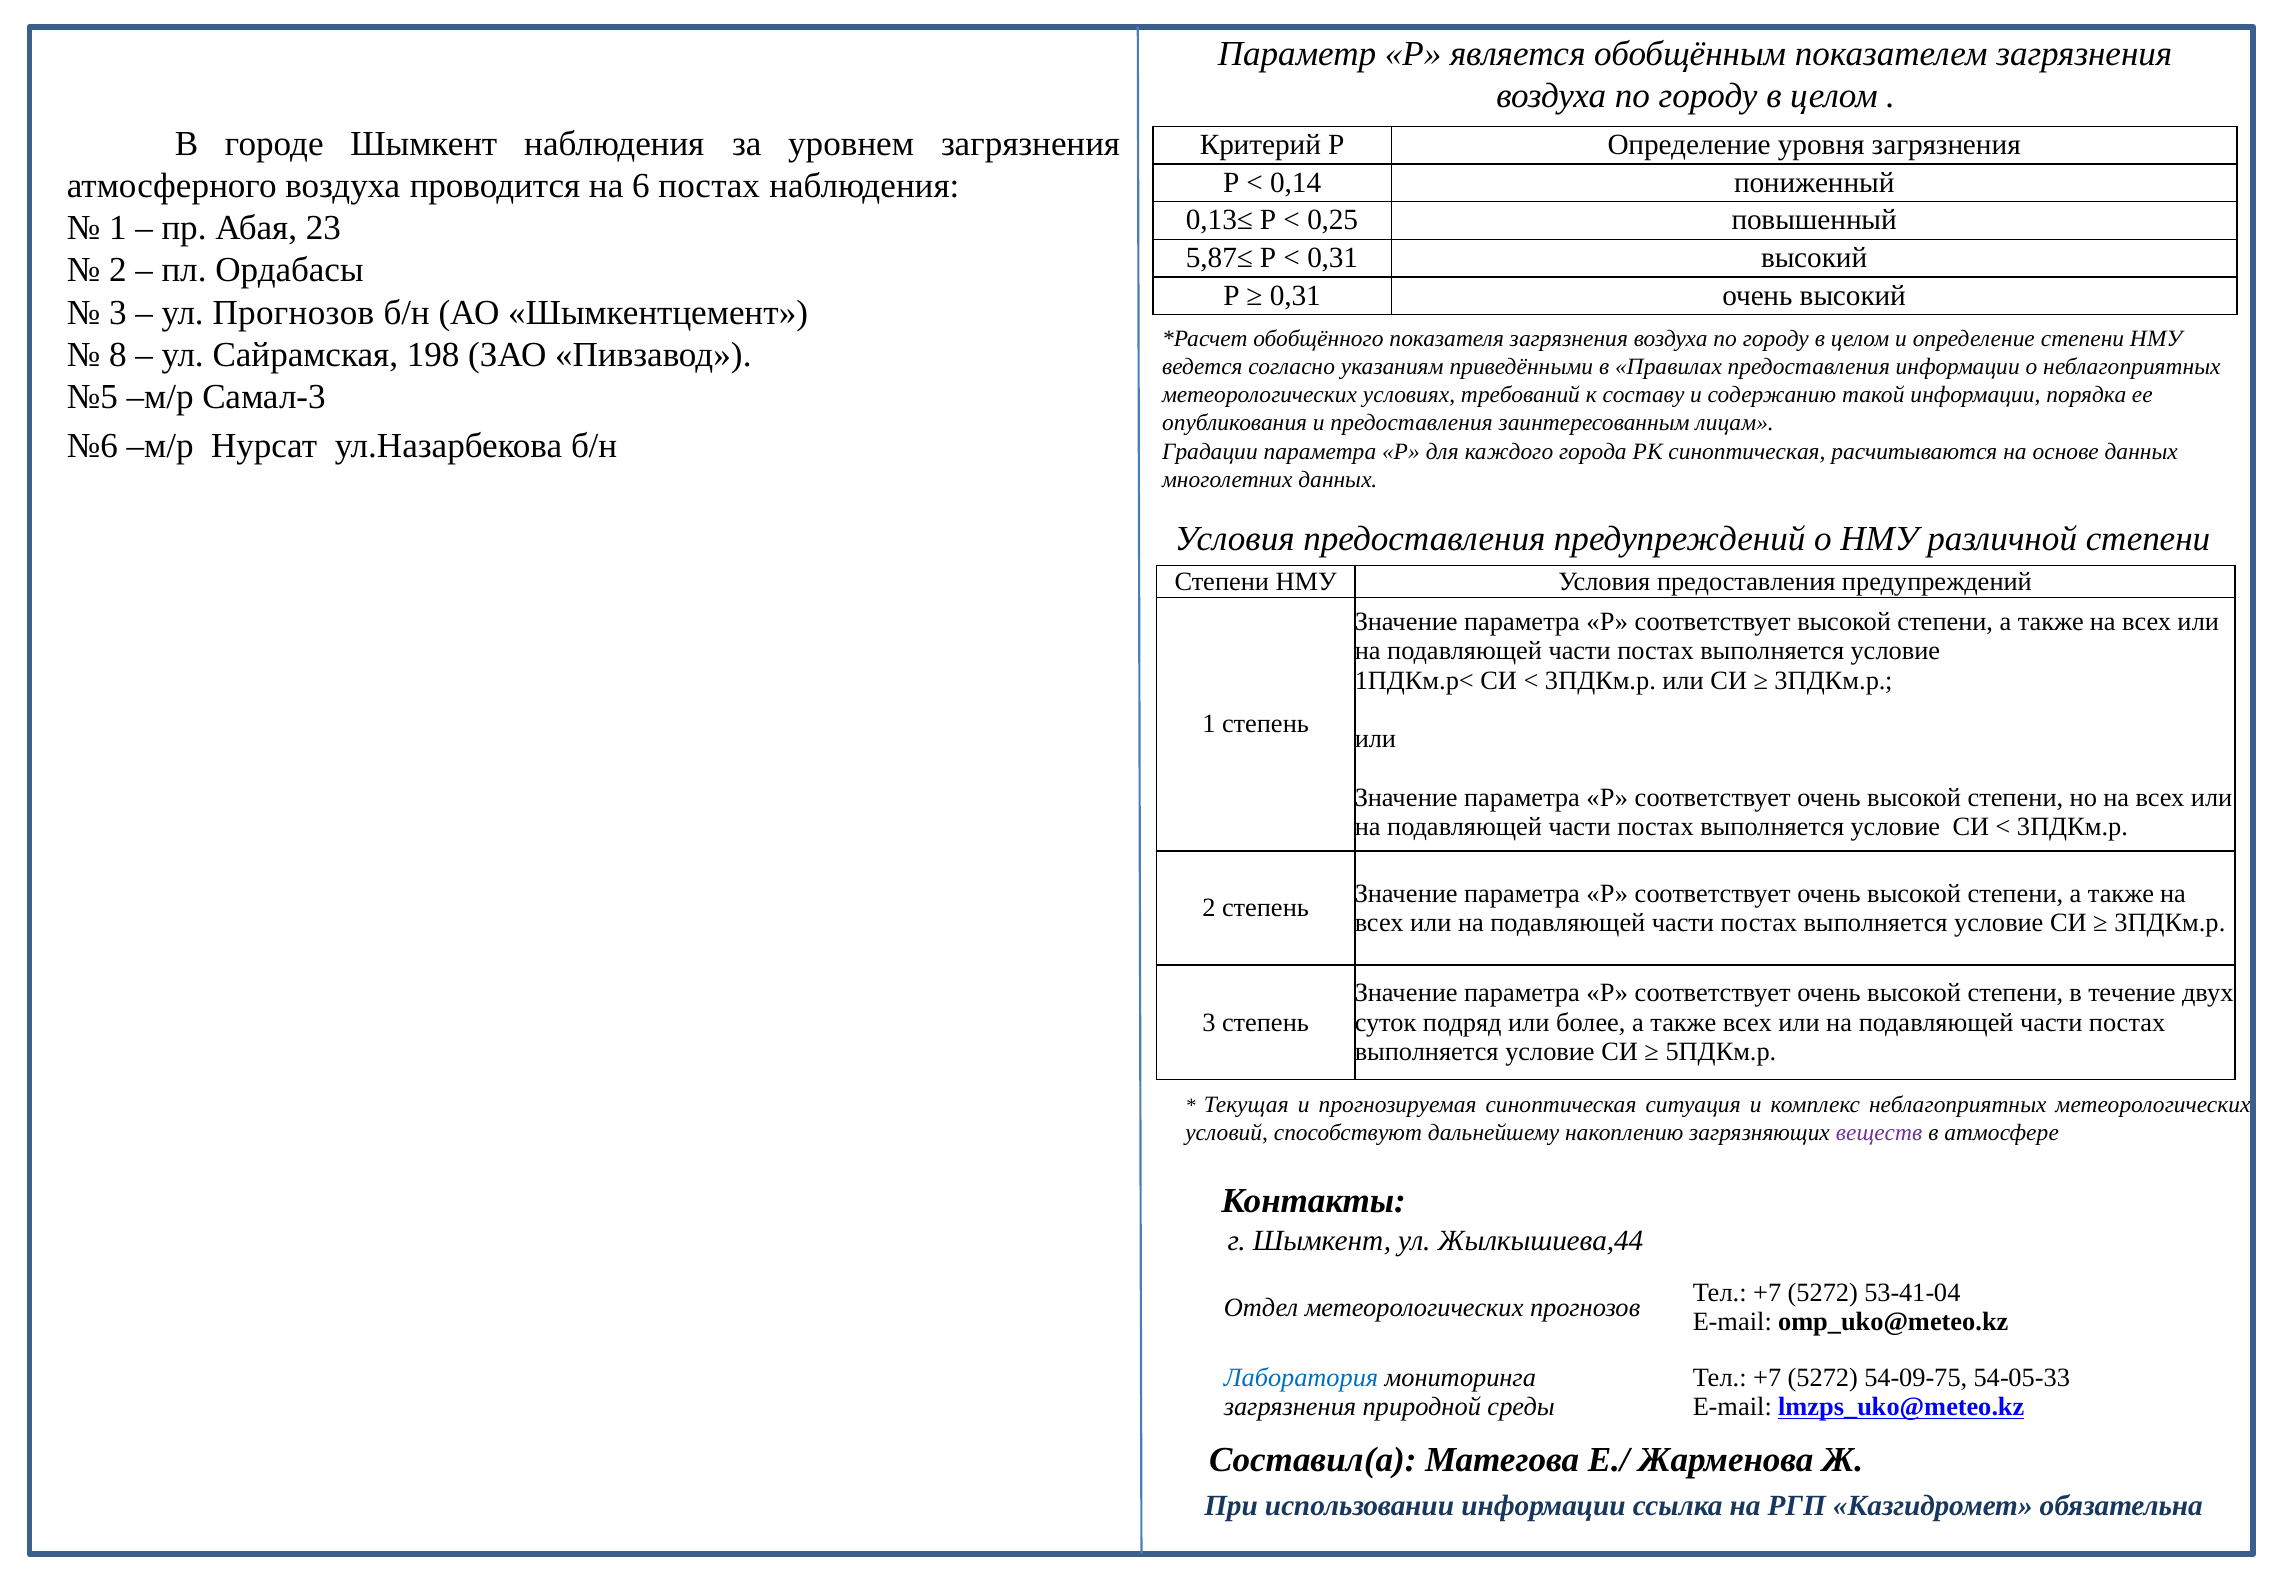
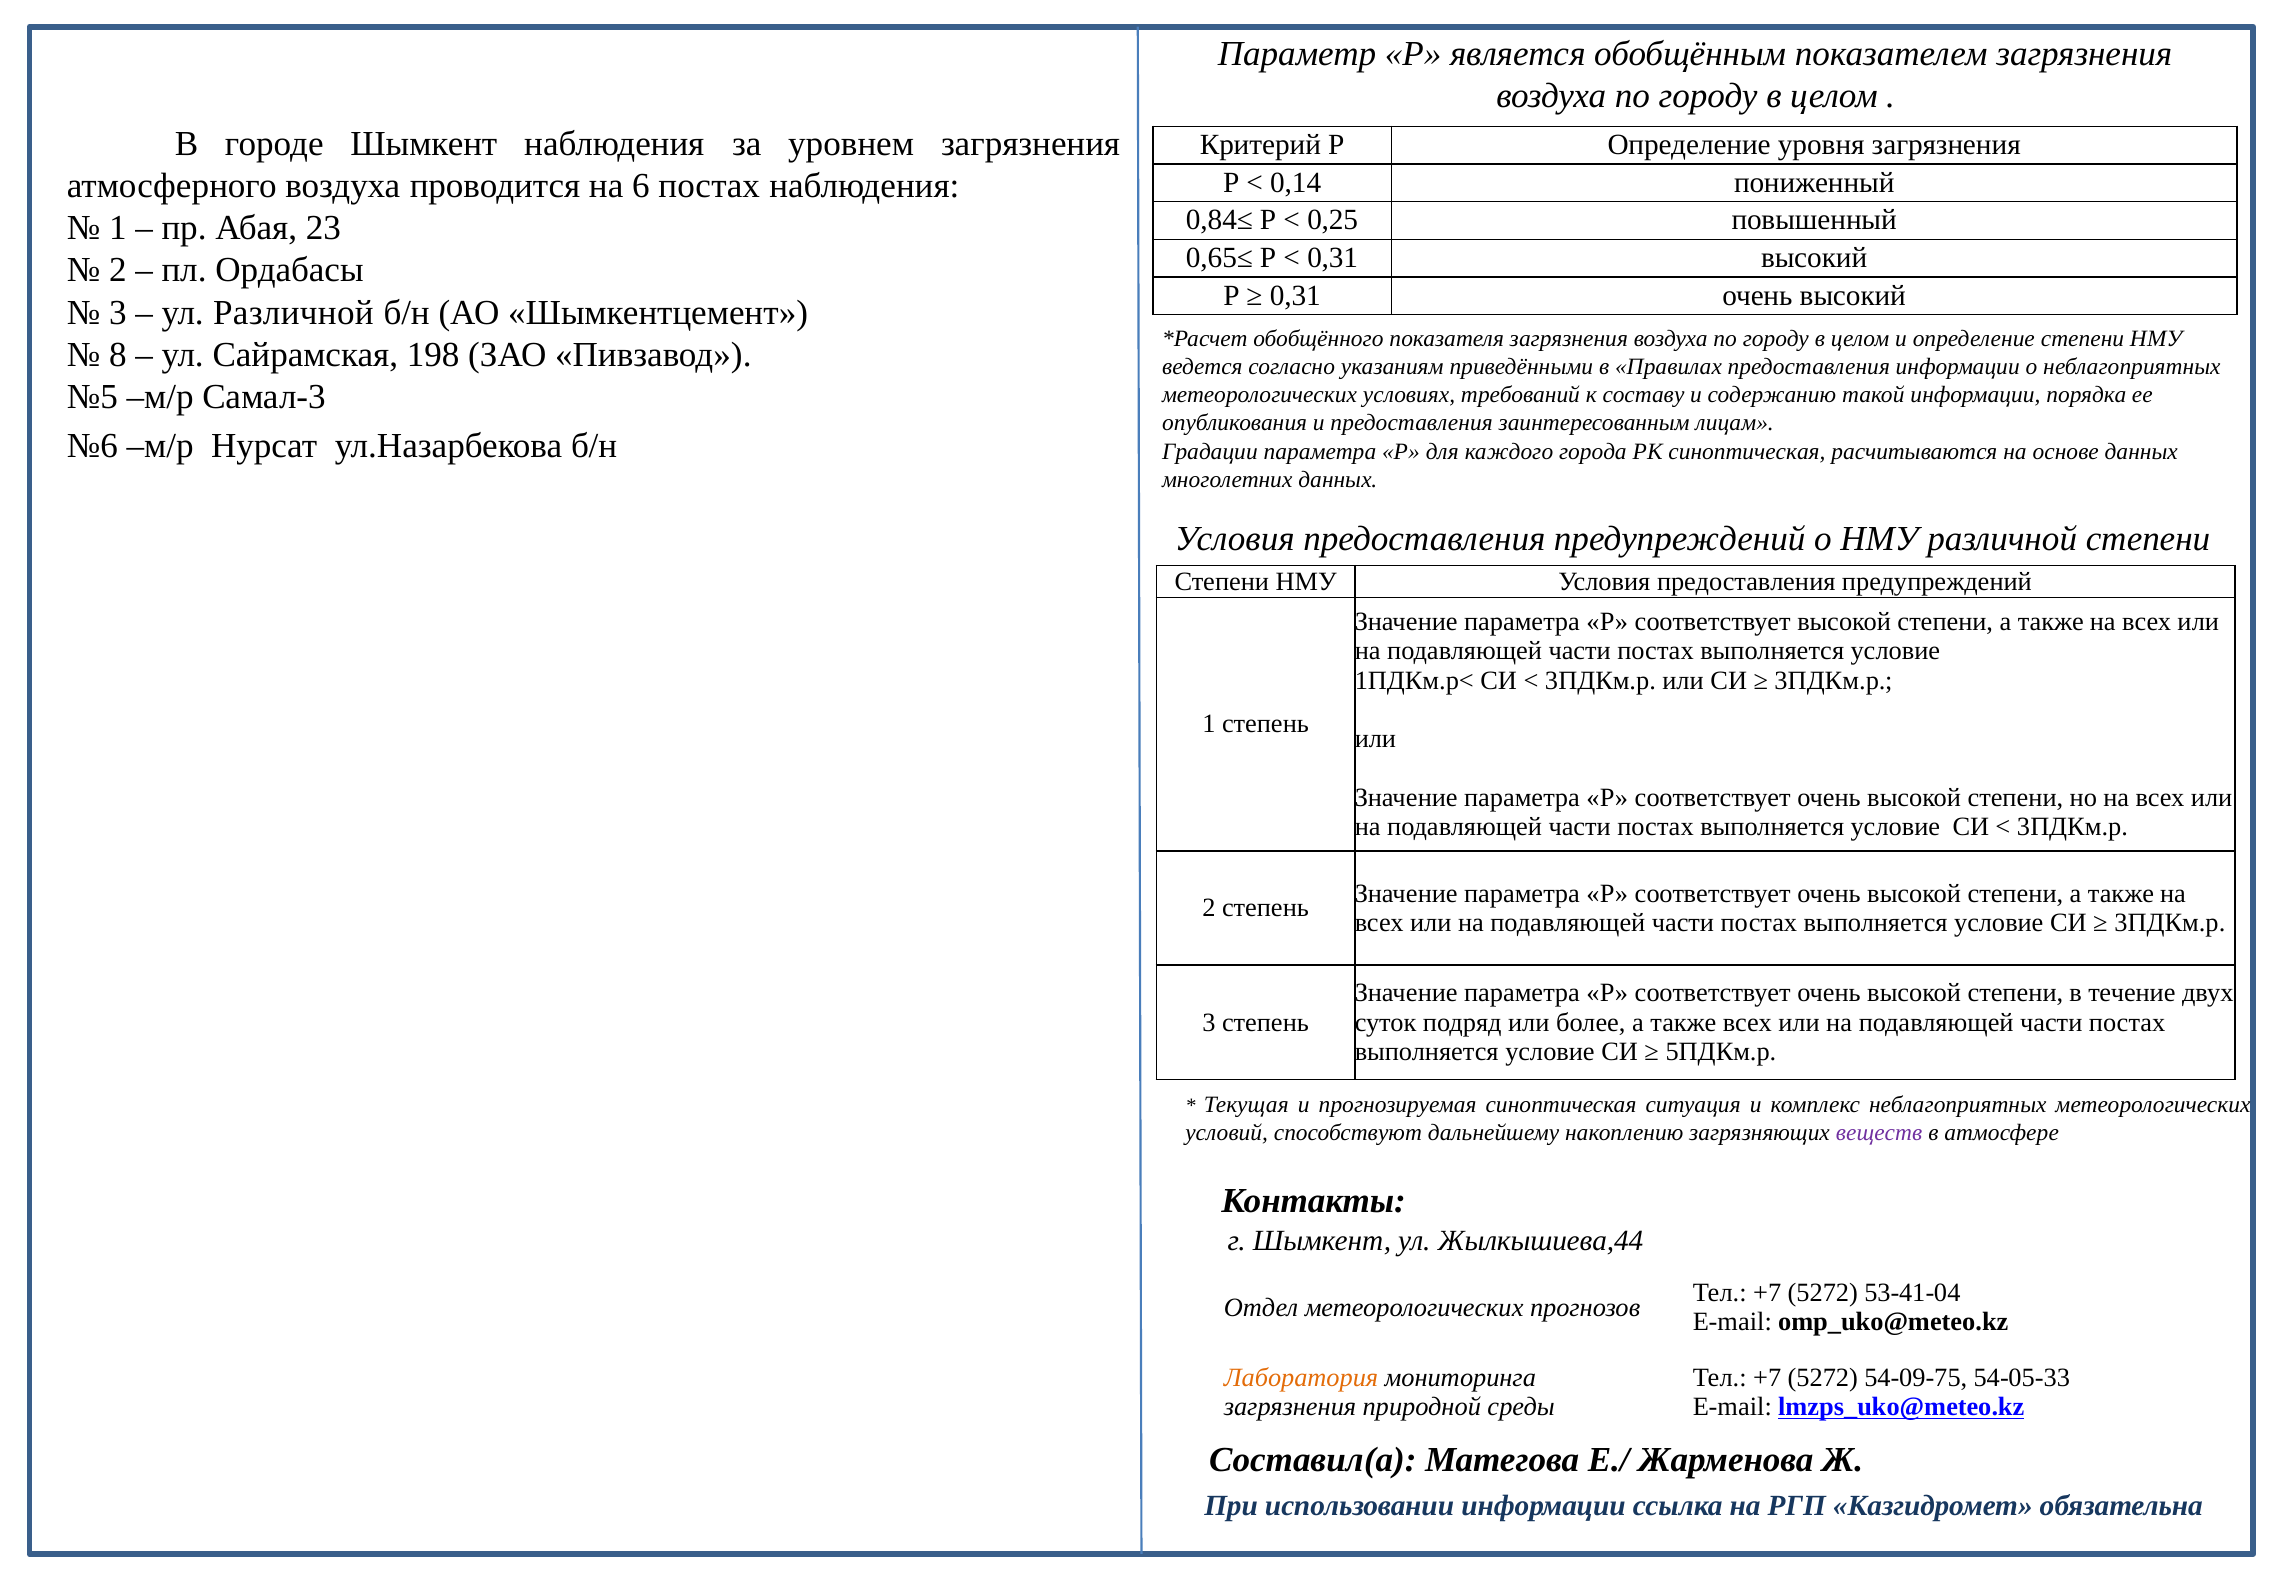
0,13≤: 0,13≤ -> 0,84≤
5,87≤: 5,87≤ -> 0,65≤
ул Прогнозов: Прогнозов -> Различной
Лаборатория colour: blue -> orange
